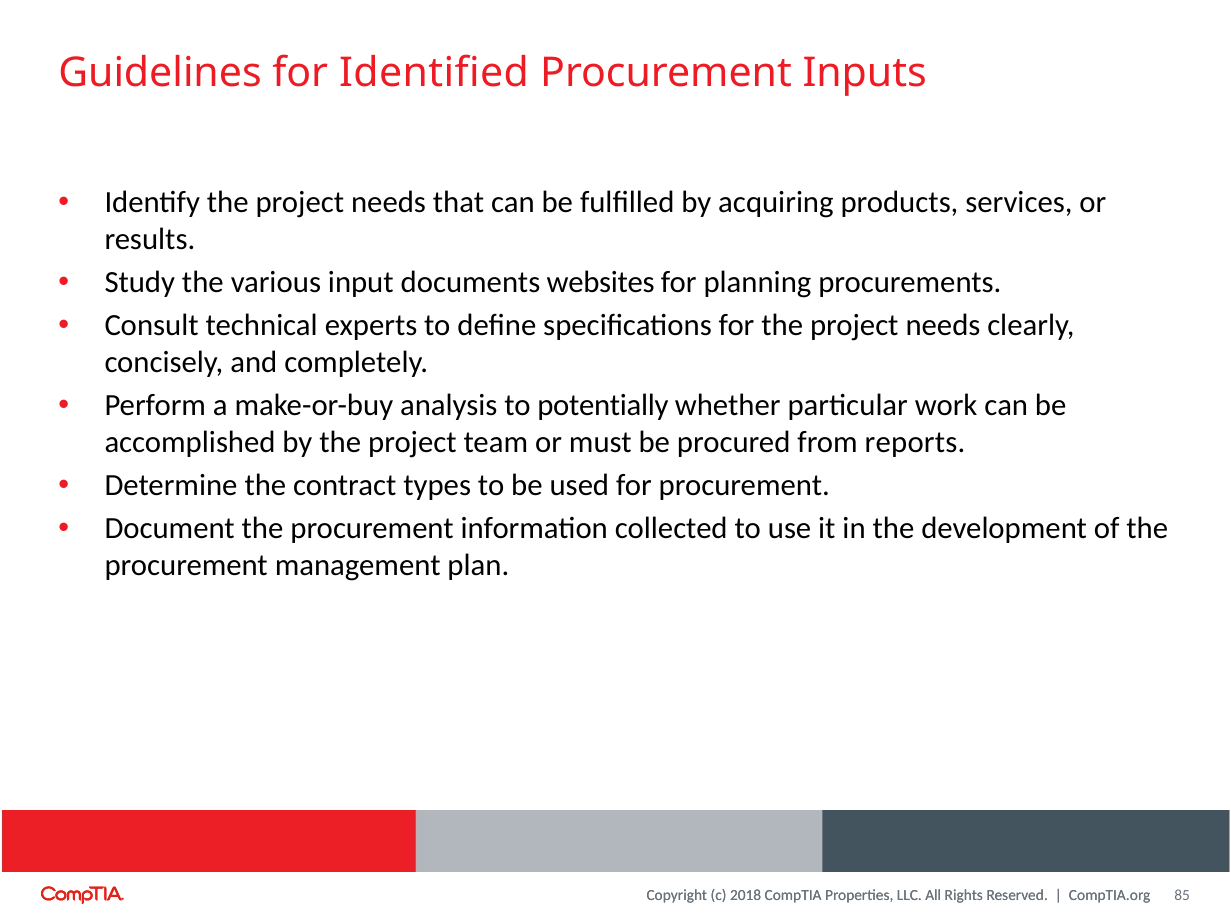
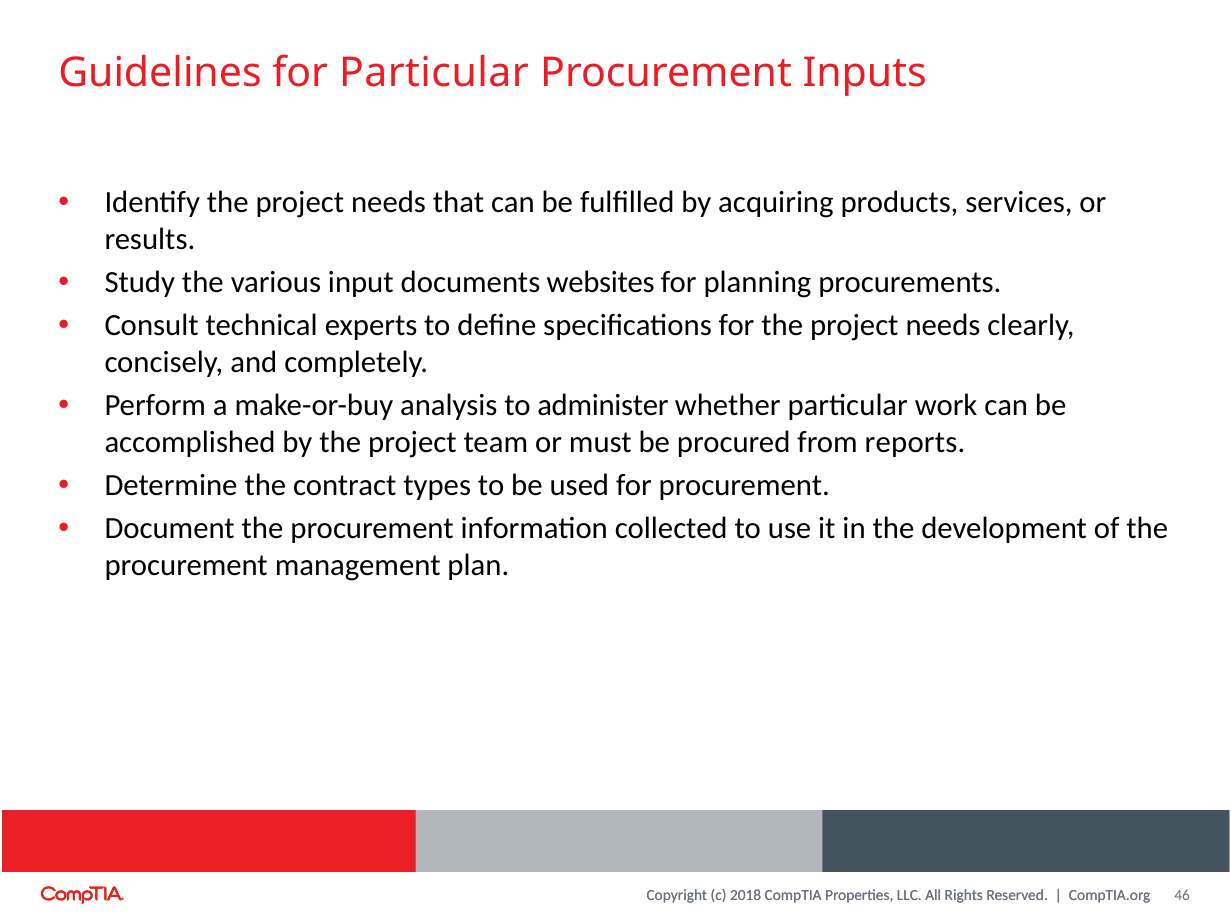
for Identified: Identified -> Particular
potentially: potentially -> administer
85: 85 -> 46
